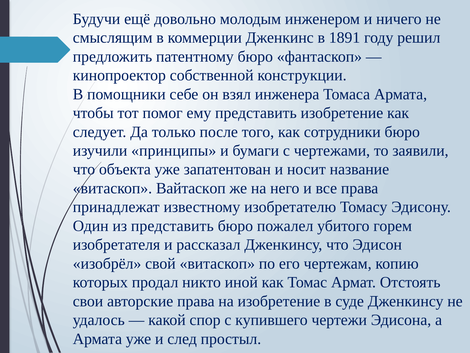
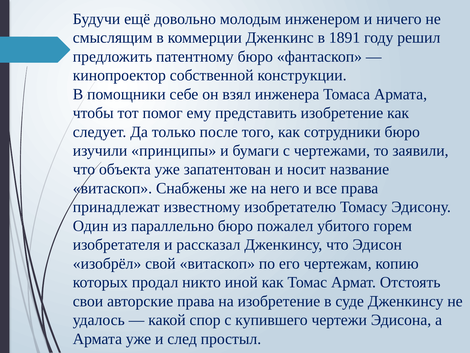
Вайтаскоп: Вайтаскоп -> Снабжены
из представить: представить -> параллельно
